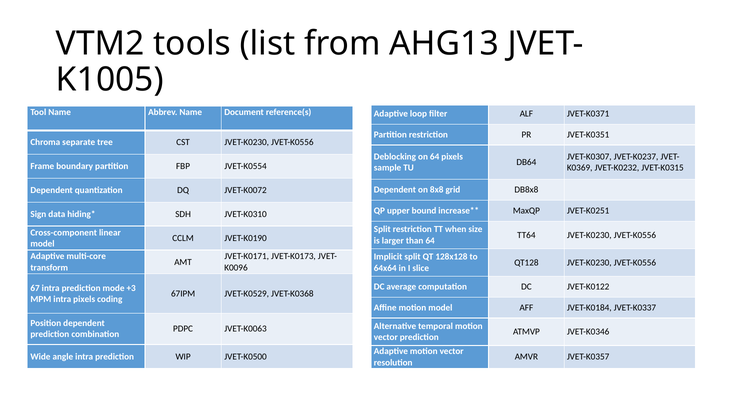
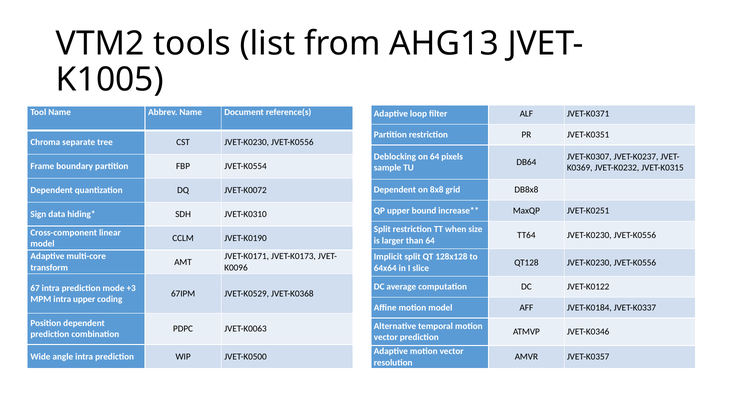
intra pixels: pixels -> upper
